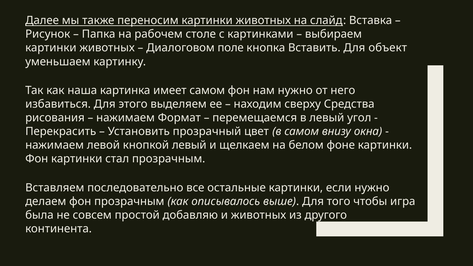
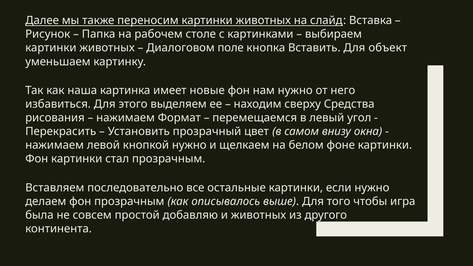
имеет самом: самом -> новые
кнопкой левый: левый -> нужно
